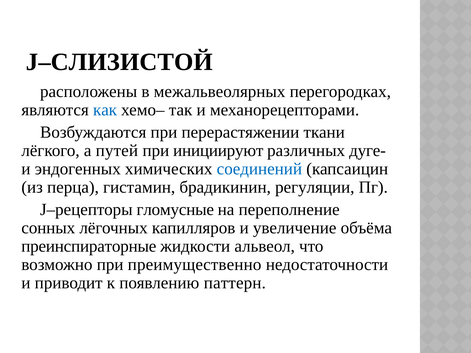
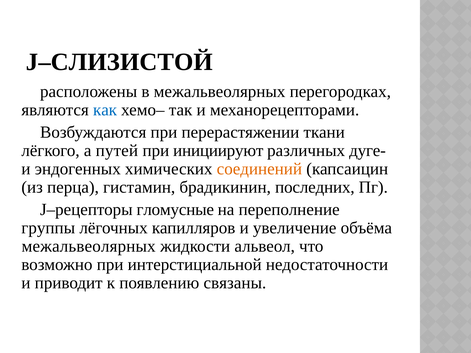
соединений colour: blue -> orange
регуляции: регуляции -> последних
сонных: сонных -> группы
преинспираторные at (89, 246): преинспираторные -> межальвеолярных
преимущественно: преимущественно -> интерстициальной
паттерн: паттерн -> связаны
